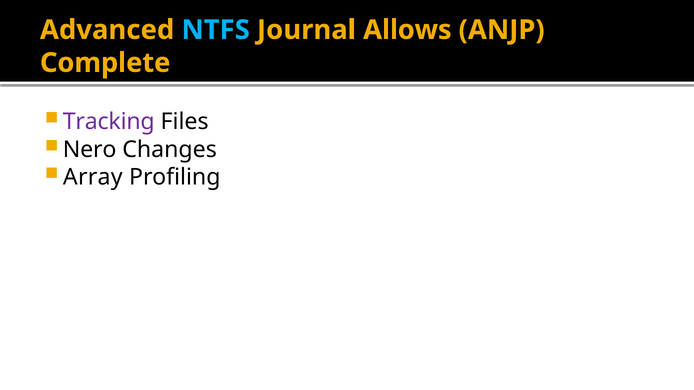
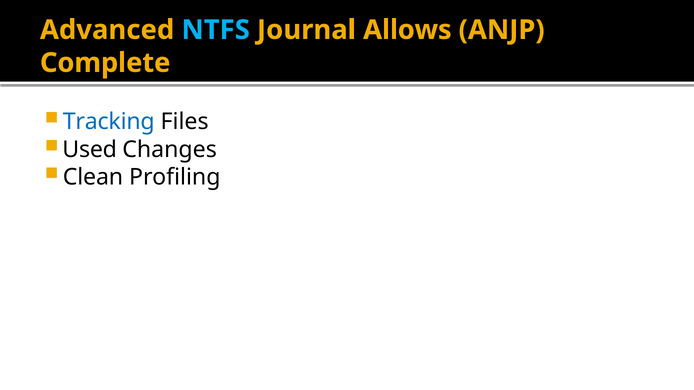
Tracking colour: purple -> blue
Nero: Nero -> Used
Array: Array -> Clean
